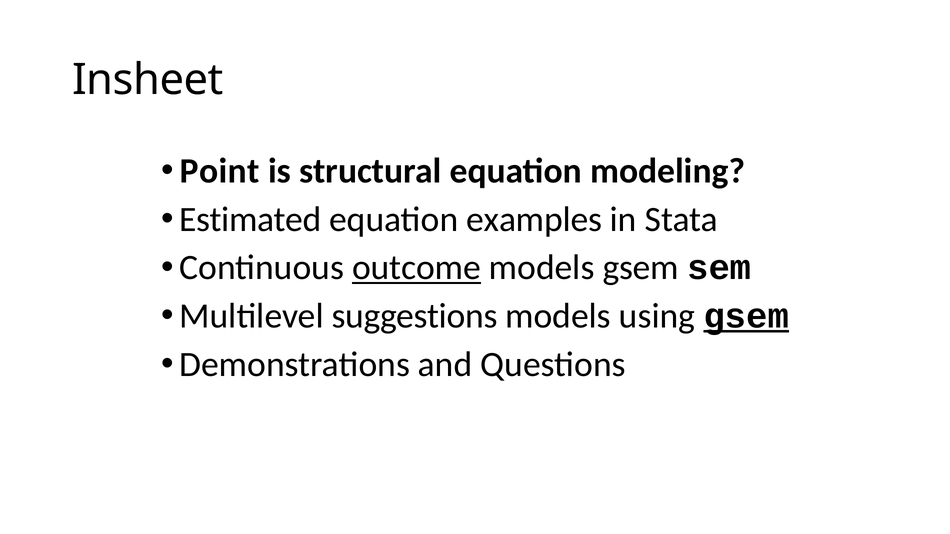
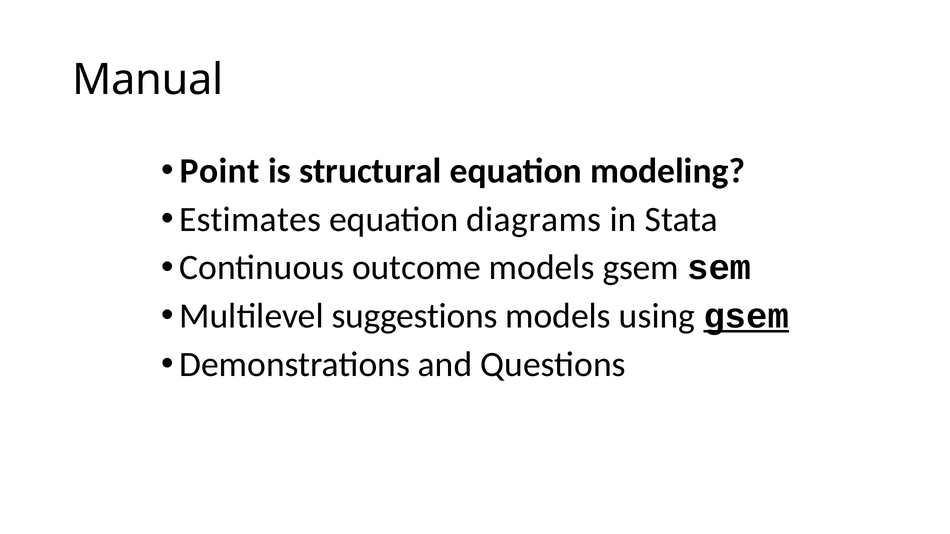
Insheet: Insheet -> Manual
Estimated: Estimated -> Estimates
examples: examples -> diagrams
outcome underline: present -> none
